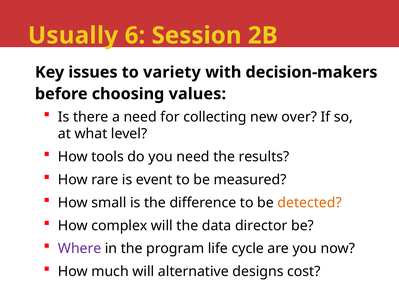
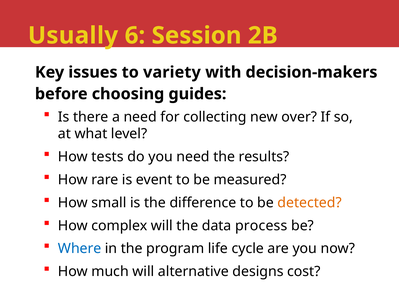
values: values -> guides
tools: tools -> tests
director: director -> process
Where colour: purple -> blue
